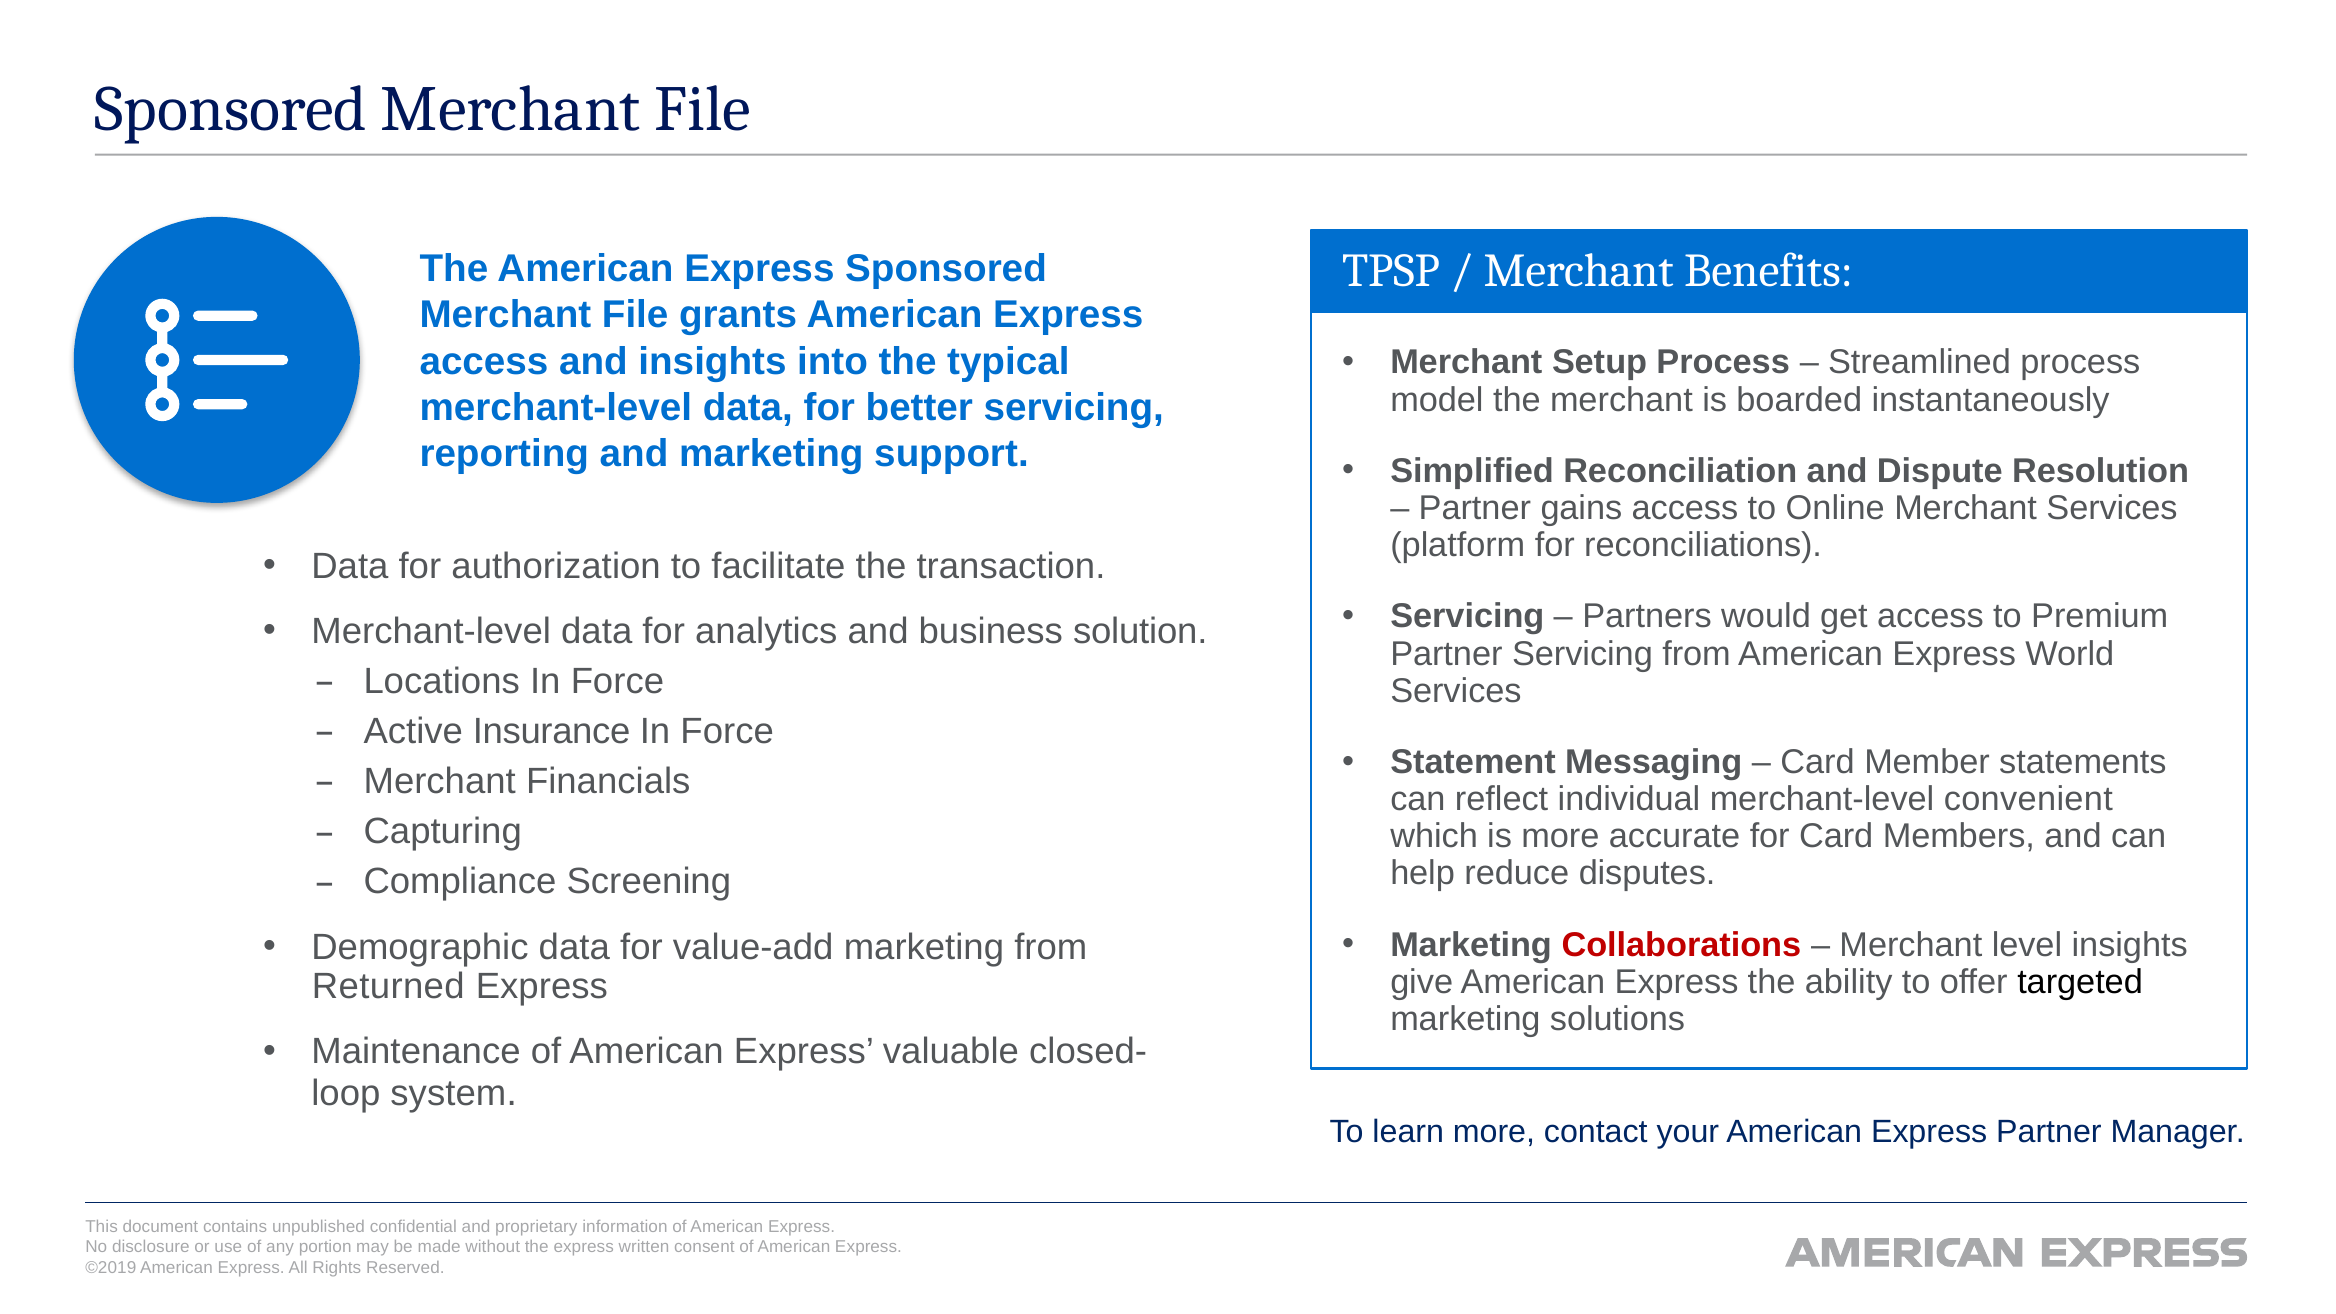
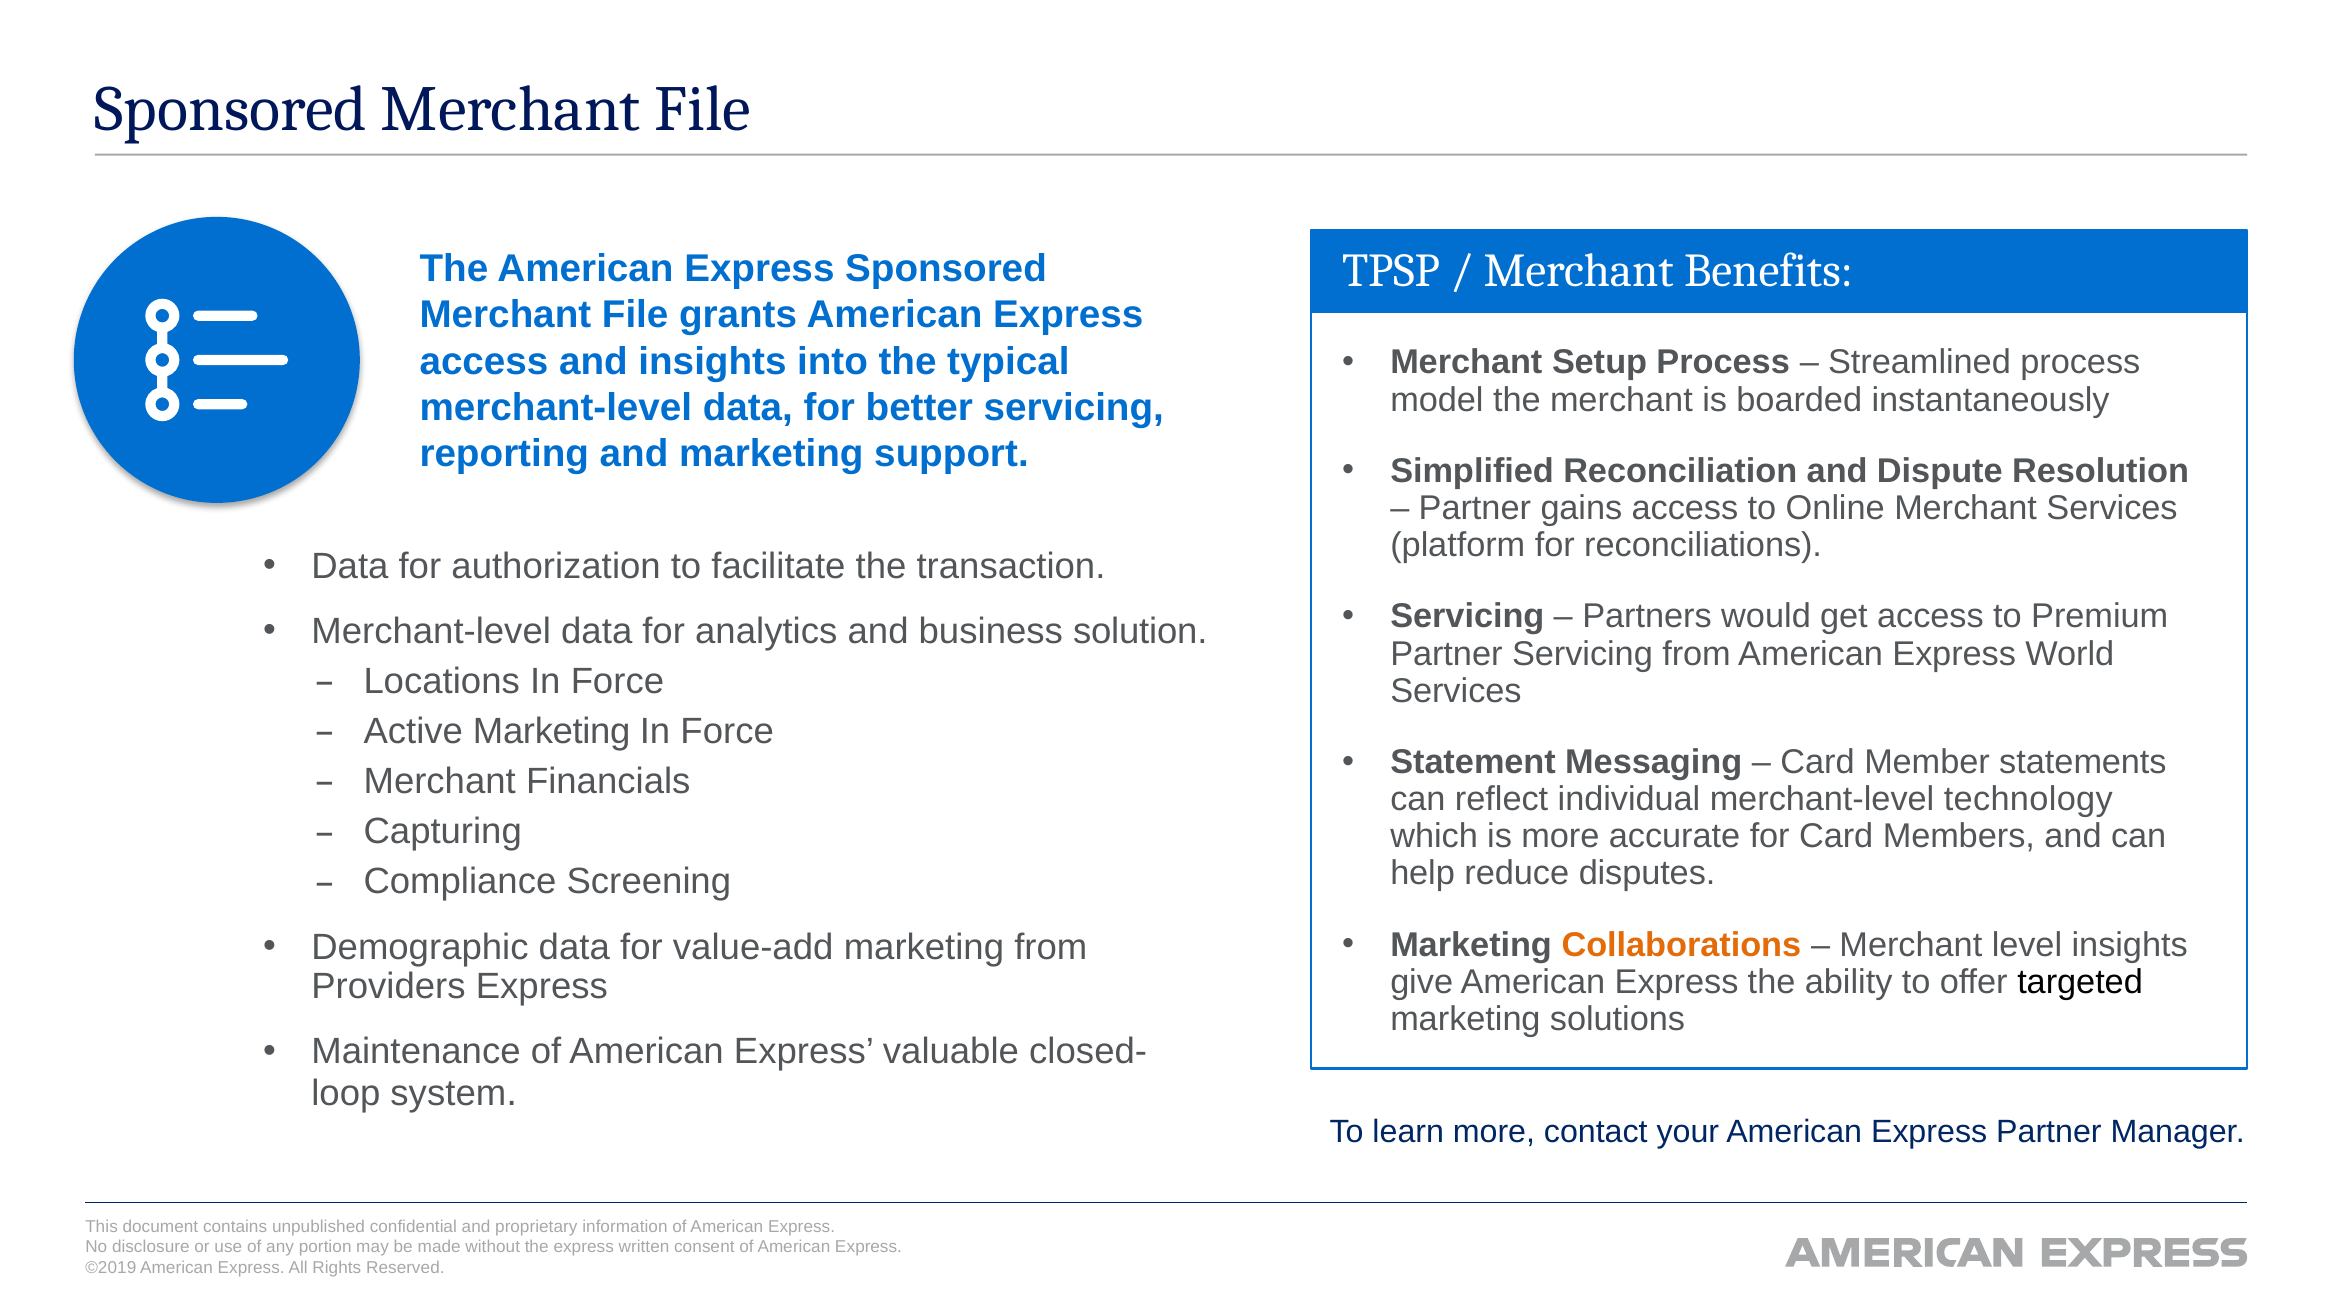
Active Insurance: Insurance -> Marketing
convenient: convenient -> technology
Collaborations colour: red -> orange
Returned: Returned -> Providers
